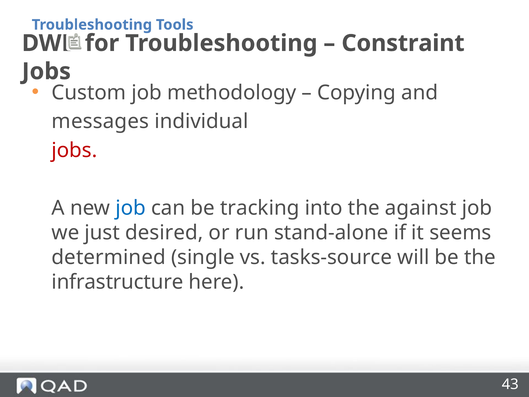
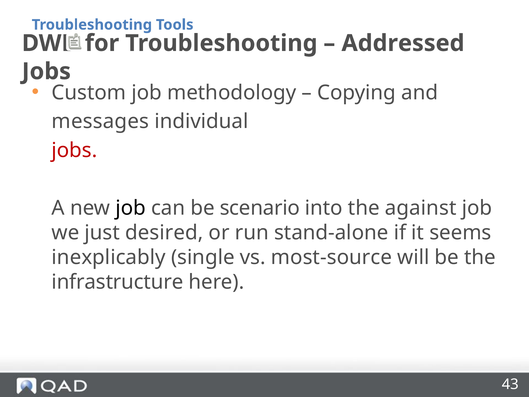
Constraint: Constraint -> Addressed
job at (131, 208) colour: blue -> black
tracking: tracking -> scenario
determined: determined -> inexplicably
tasks-source: tasks-source -> most-source
